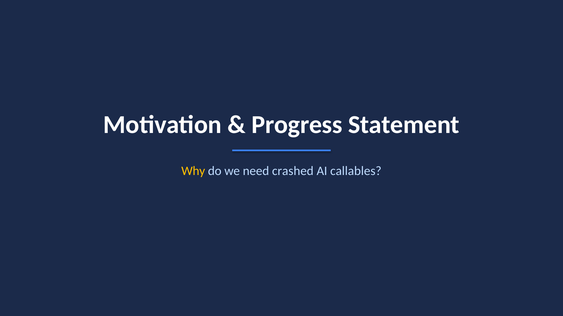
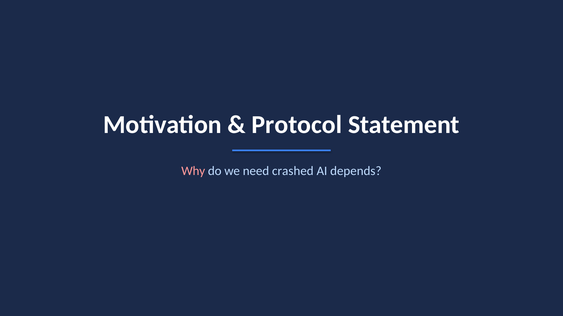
Progress: Progress -> Protocol
Why colour: yellow -> pink
callables: callables -> depends
